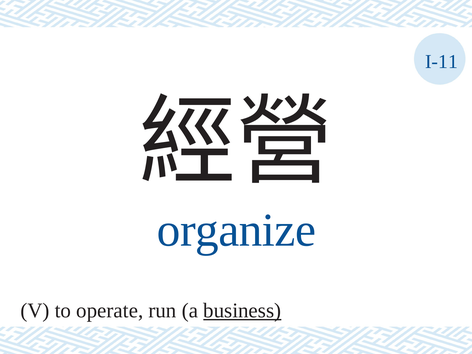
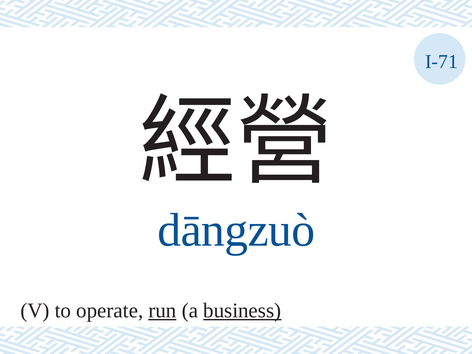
I-11: I-11 -> I-71
organize: organize -> dāngzuò
run underline: none -> present
